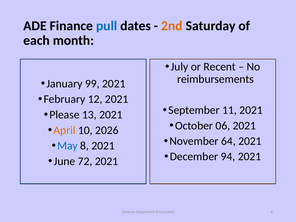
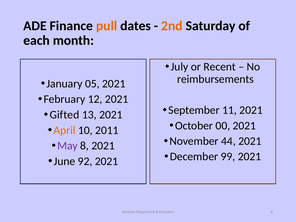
pull colour: blue -> orange
99: 99 -> 05
Please: Please -> Gifted
06: 06 -> 00
2026: 2026 -> 2011
64: 64 -> 44
May colour: blue -> purple
94: 94 -> 99
72: 72 -> 92
